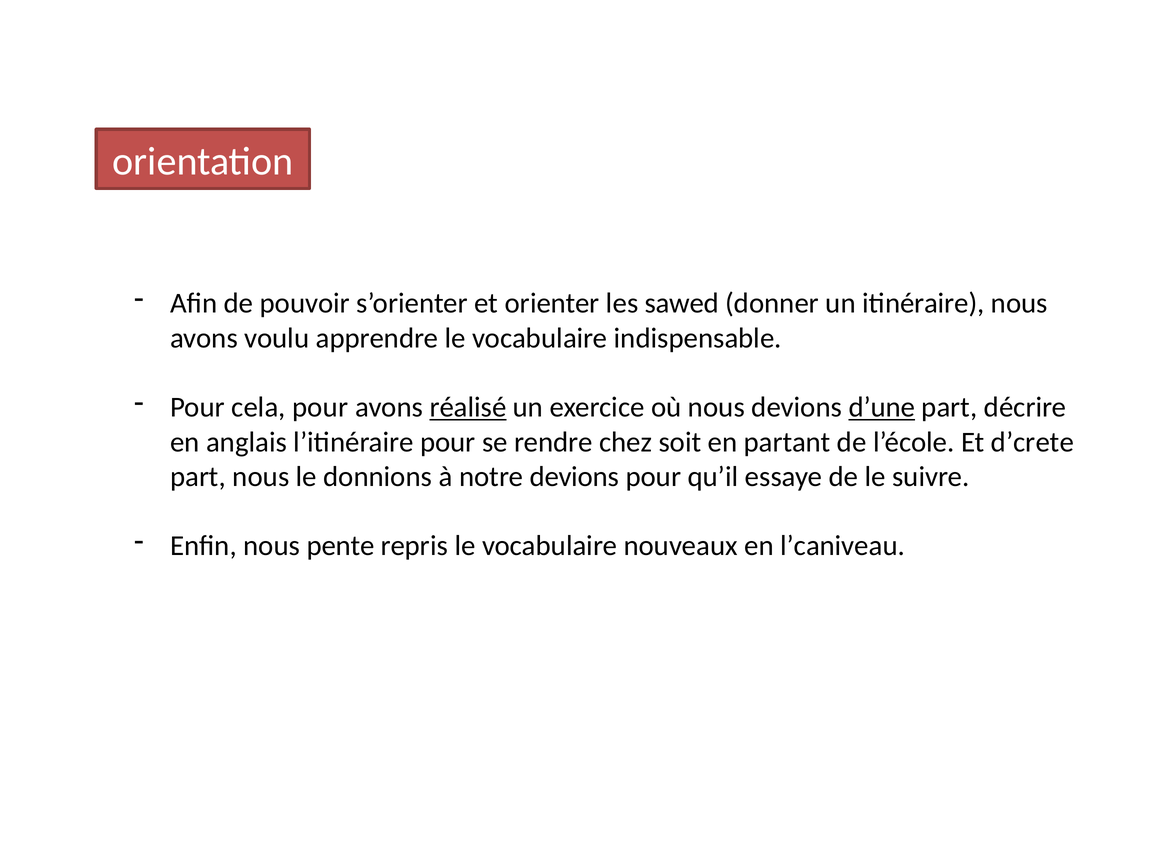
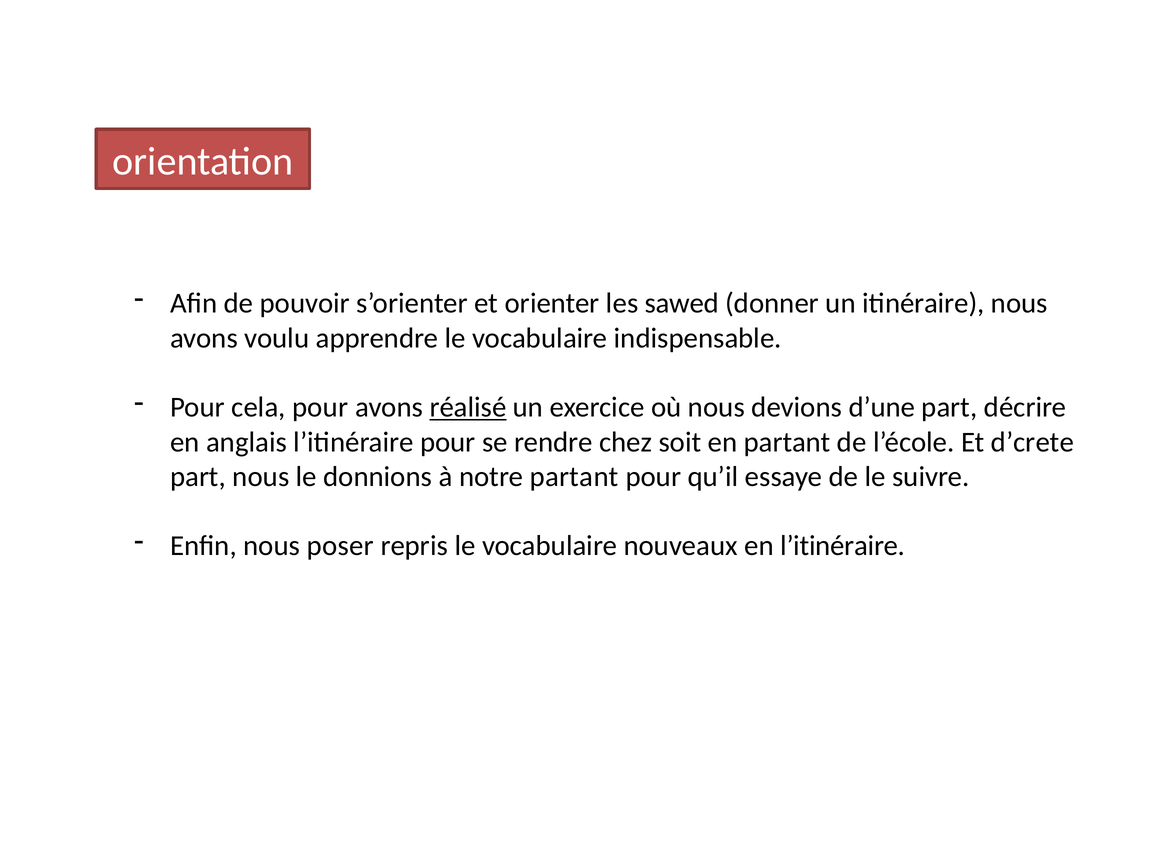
d’une underline: present -> none
notre devions: devions -> partant
pente: pente -> poser
en l’caniveau: l’caniveau -> l’itinéraire
